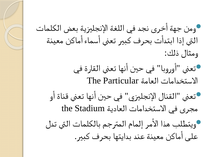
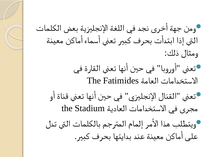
Particular: Particular -> Fatimides
